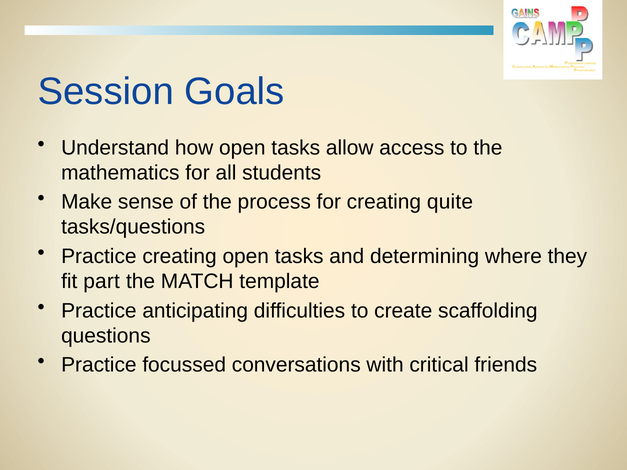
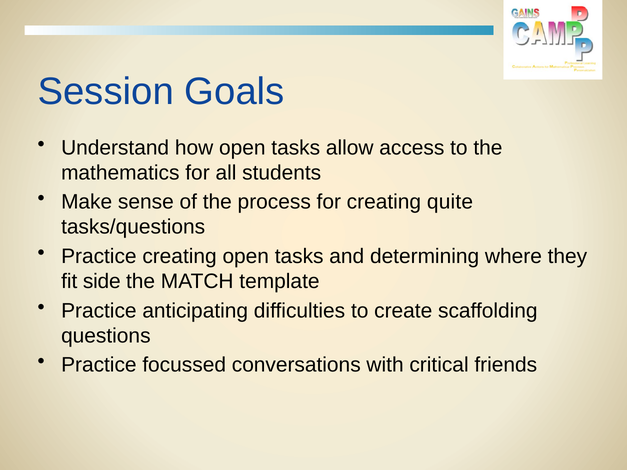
part: part -> side
